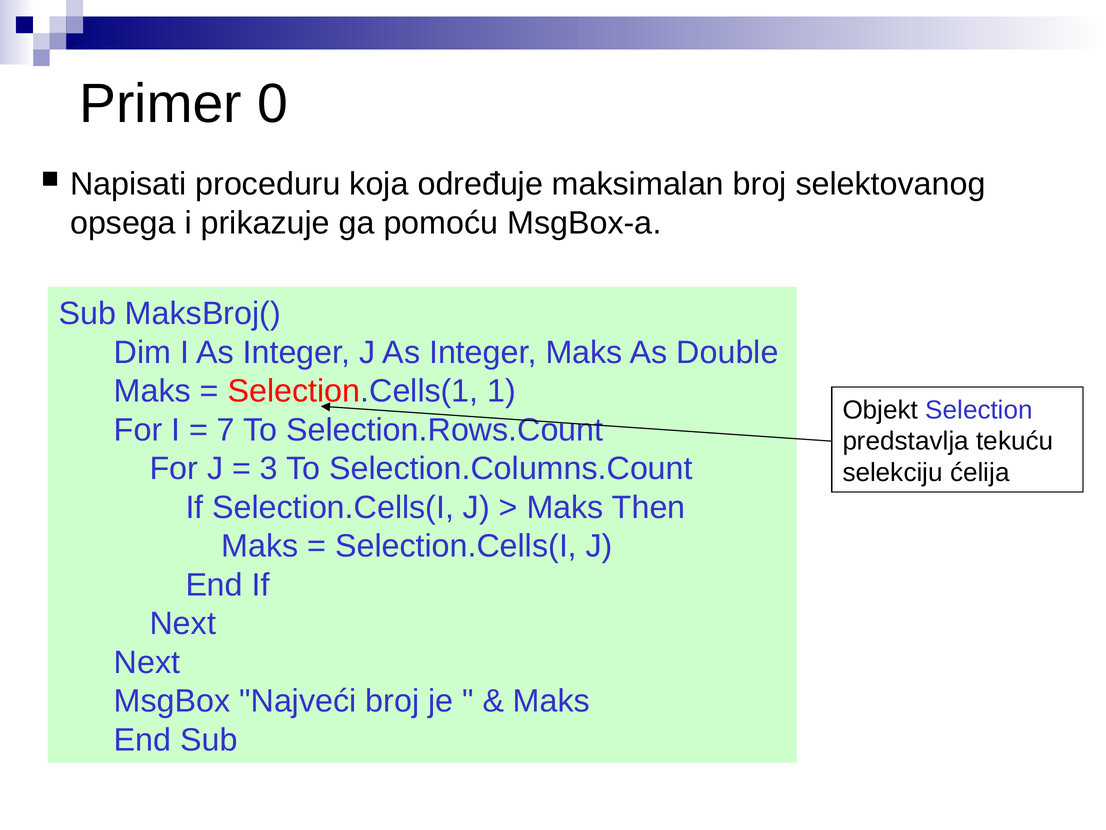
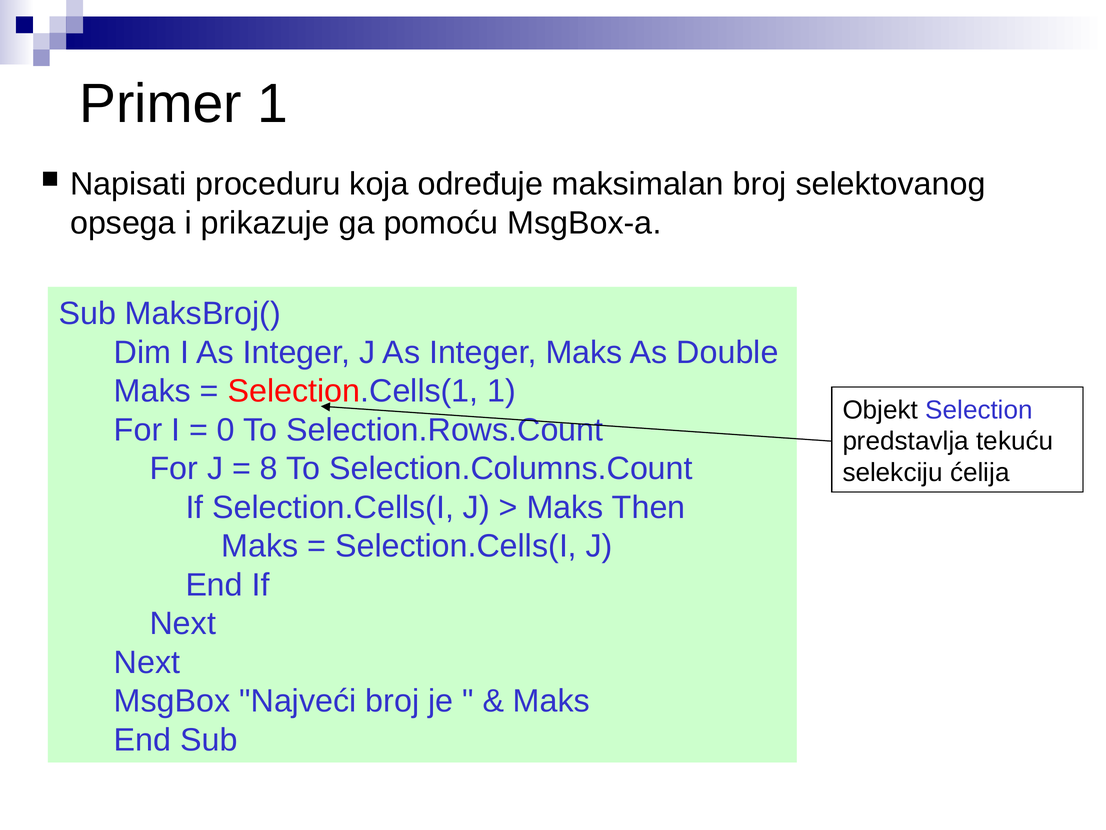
Primer 0: 0 -> 1
7: 7 -> 0
3: 3 -> 8
